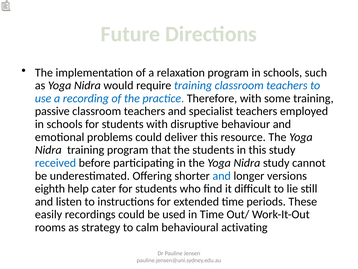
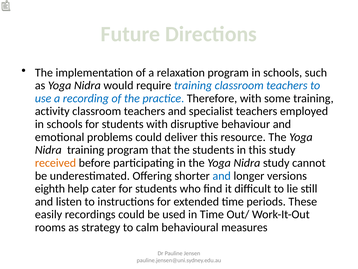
passive: passive -> activity
received colour: blue -> orange
activating: activating -> measures
